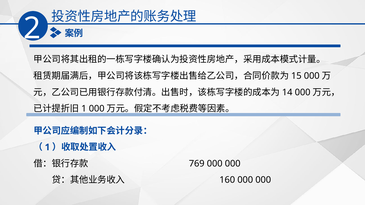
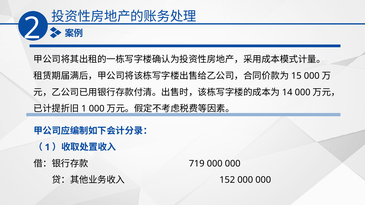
769: 769 -> 719
160: 160 -> 152
